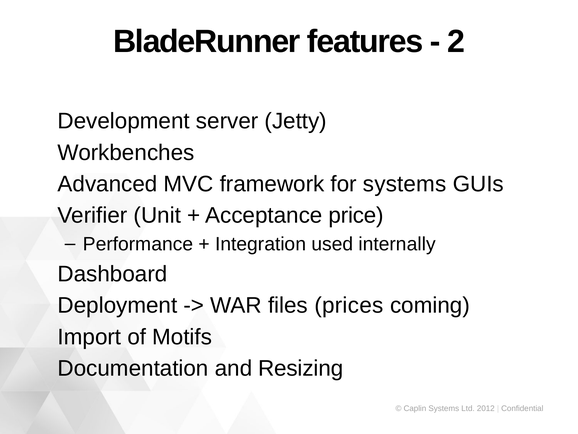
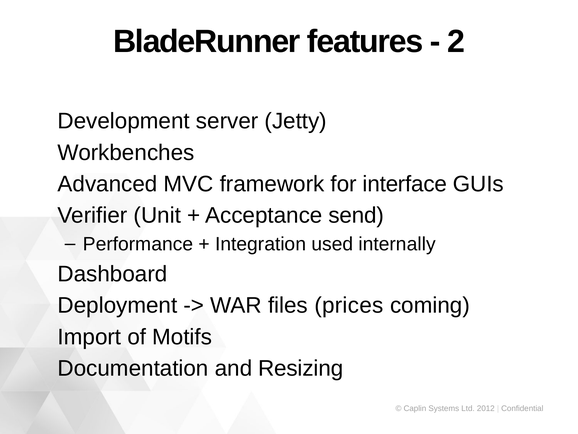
for systems: systems -> interface
price: price -> send
